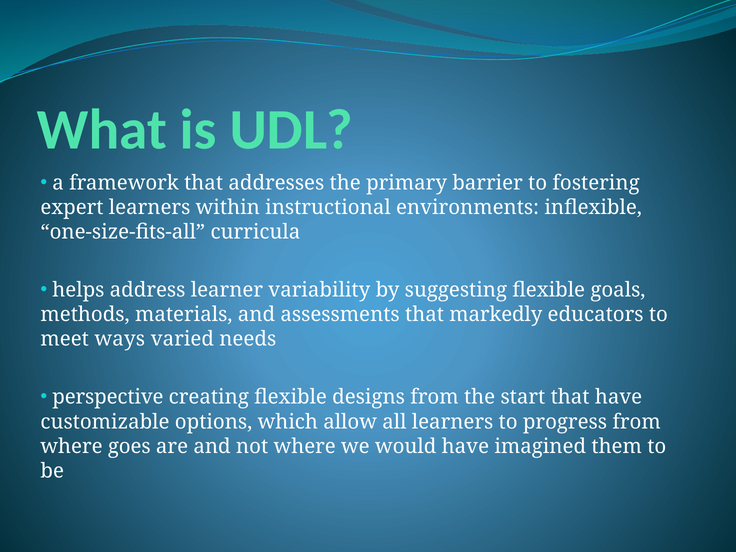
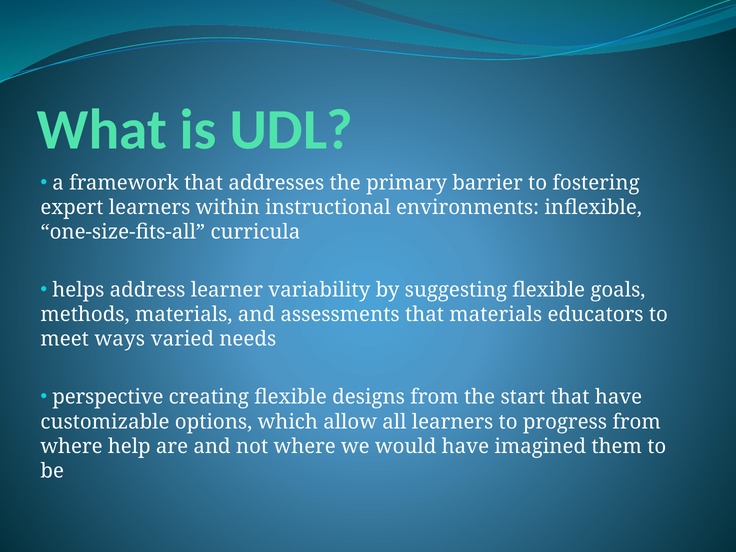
that markedly: markedly -> materials
goes: goes -> help
